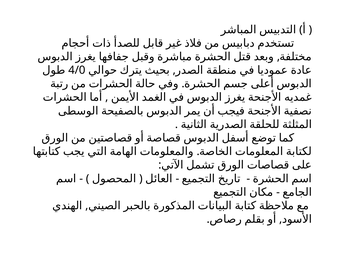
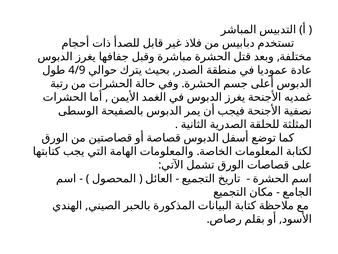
4/0: 4/0 -> 4/9
